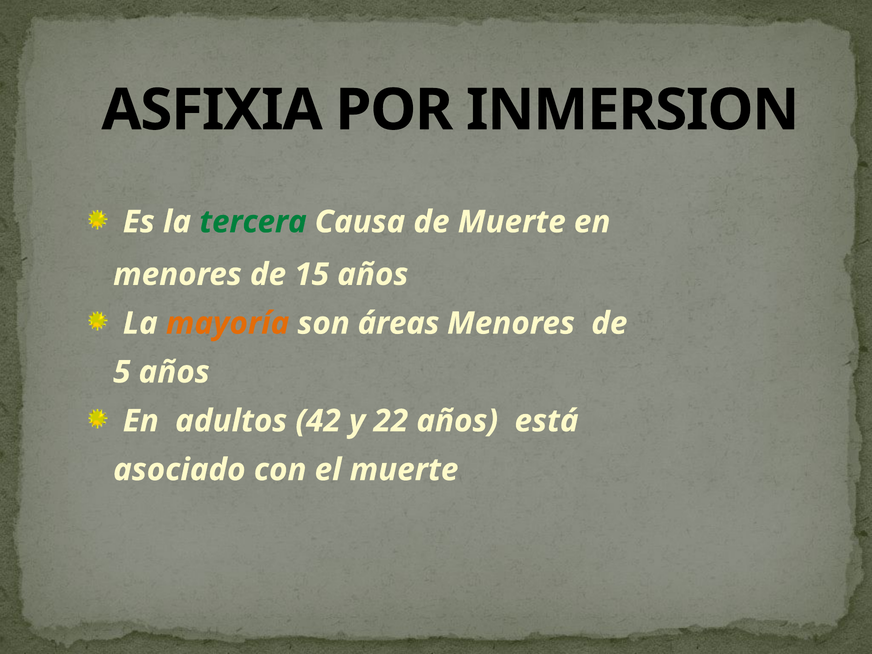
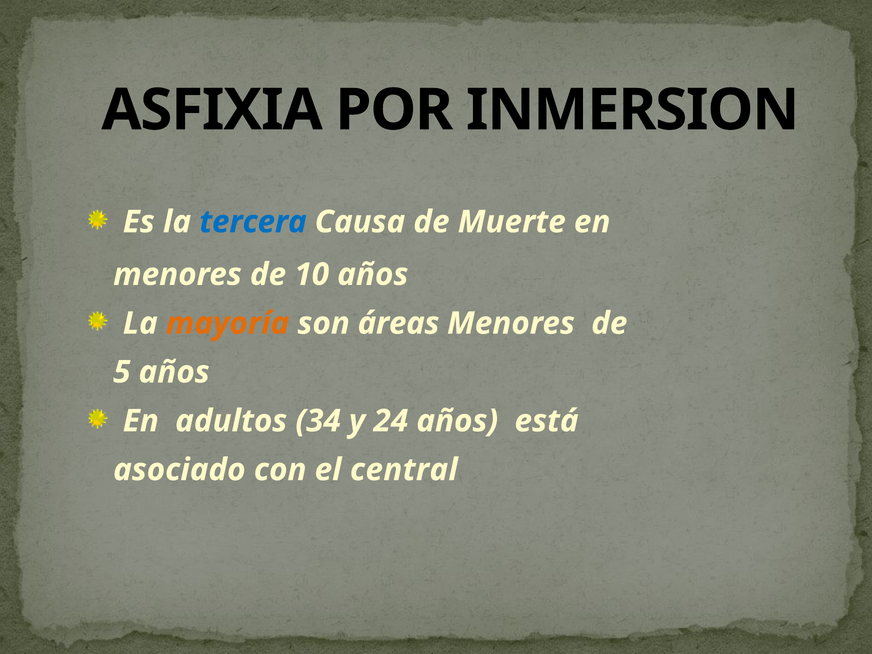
tercera colour: green -> blue
15: 15 -> 10
42: 42 -> 34
22: 22 -> 24
el muerte: muerte -> central
